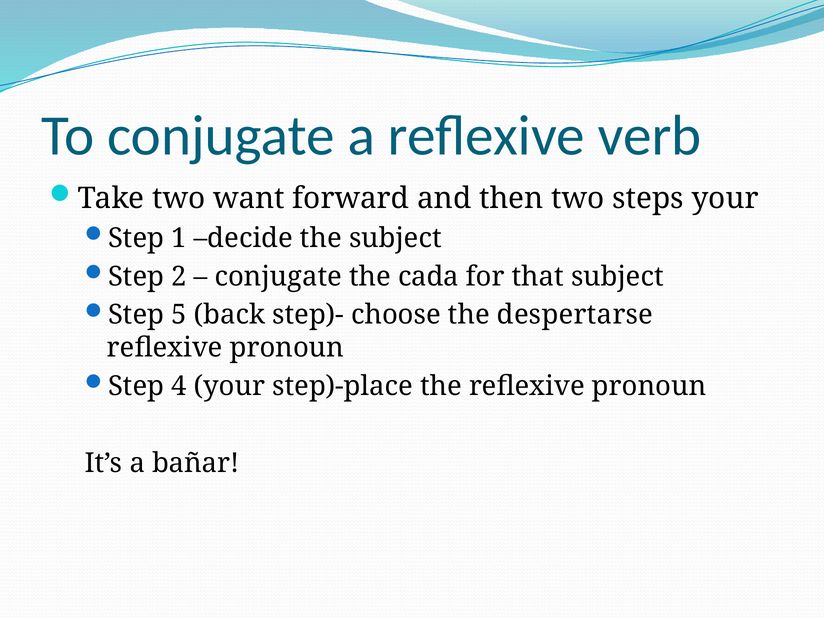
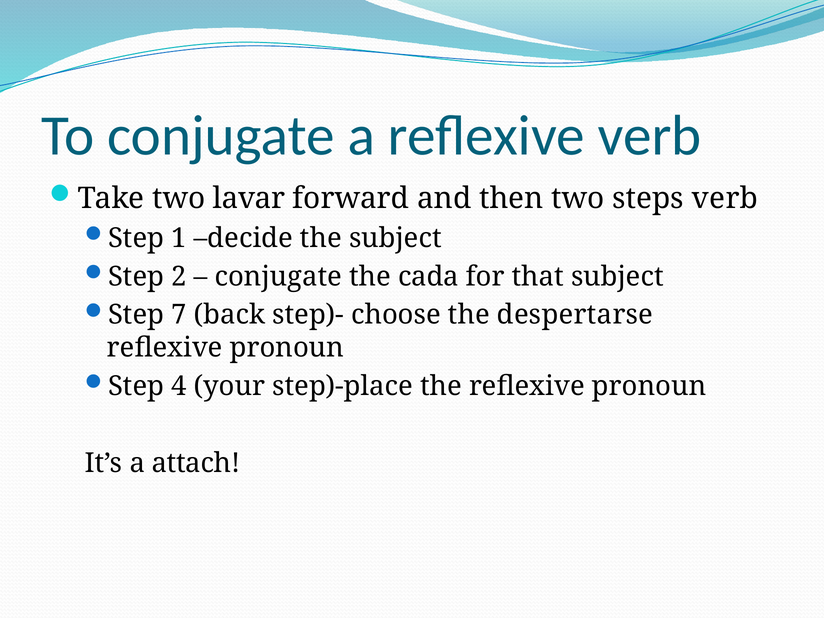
want: want -> lavar
steps your: your -> verb
5: 5 -> 7
bañar: bañar -> attach
